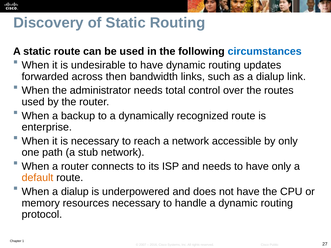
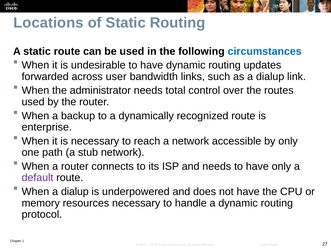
Discovery: Discovery -> Locations
then: then -> user
default colour: orange -> purple
